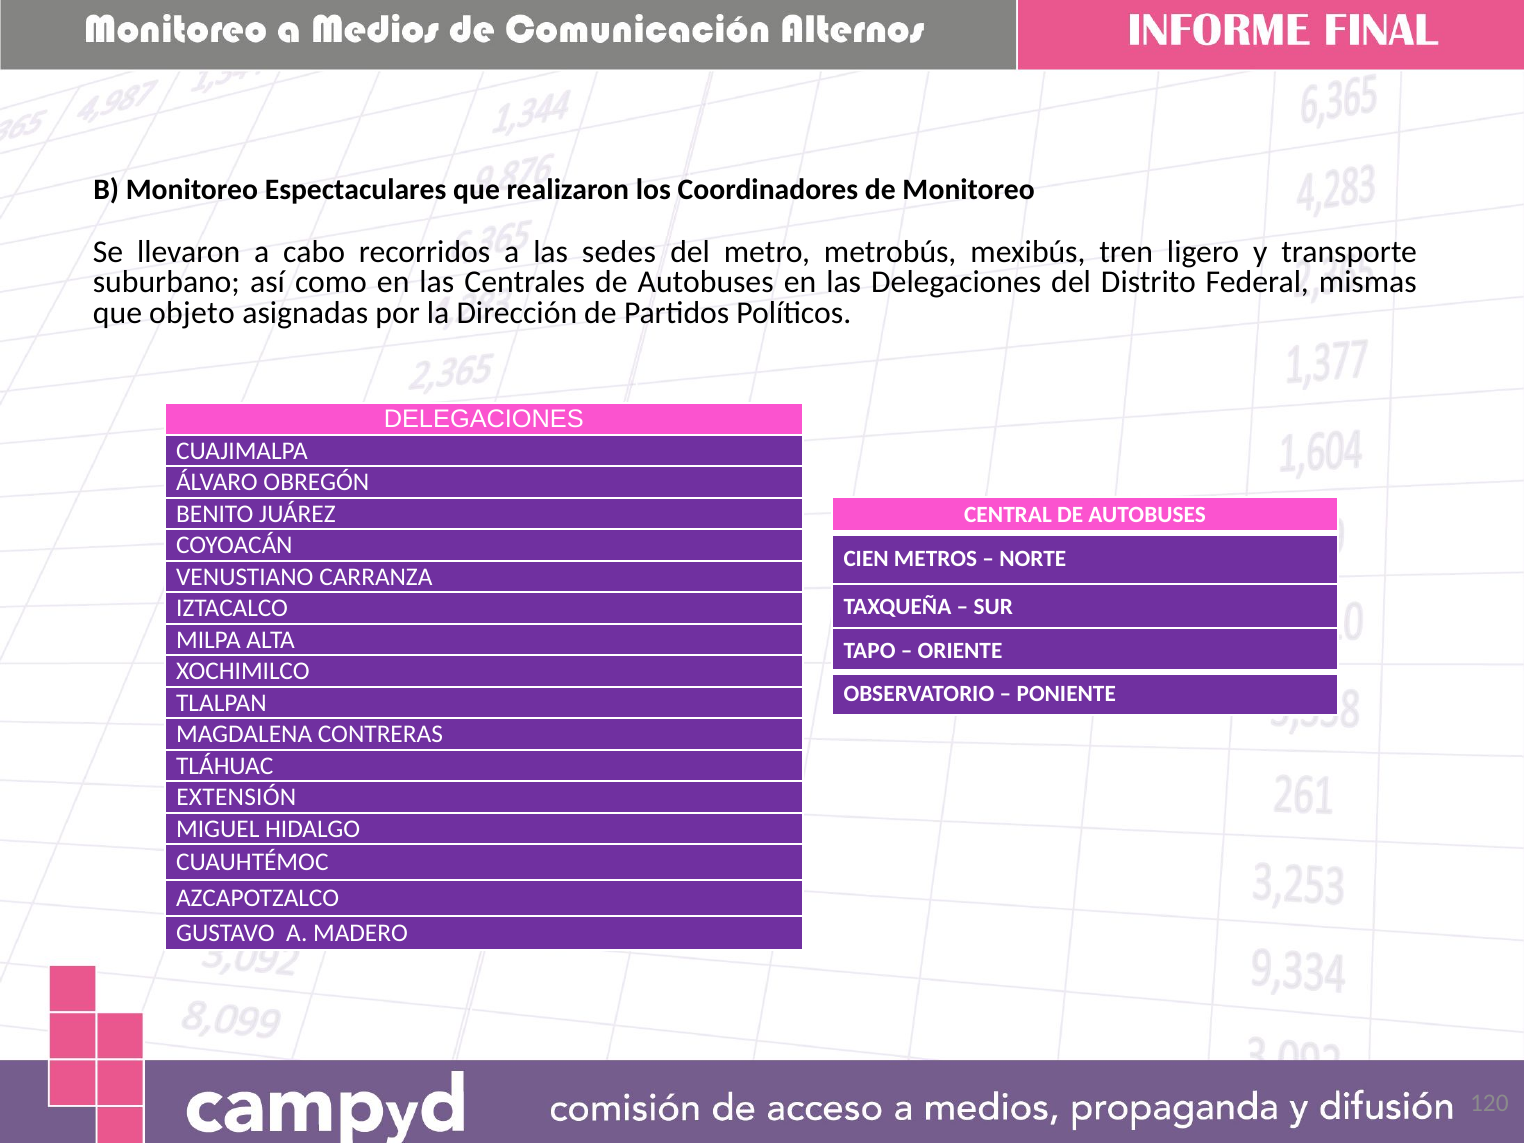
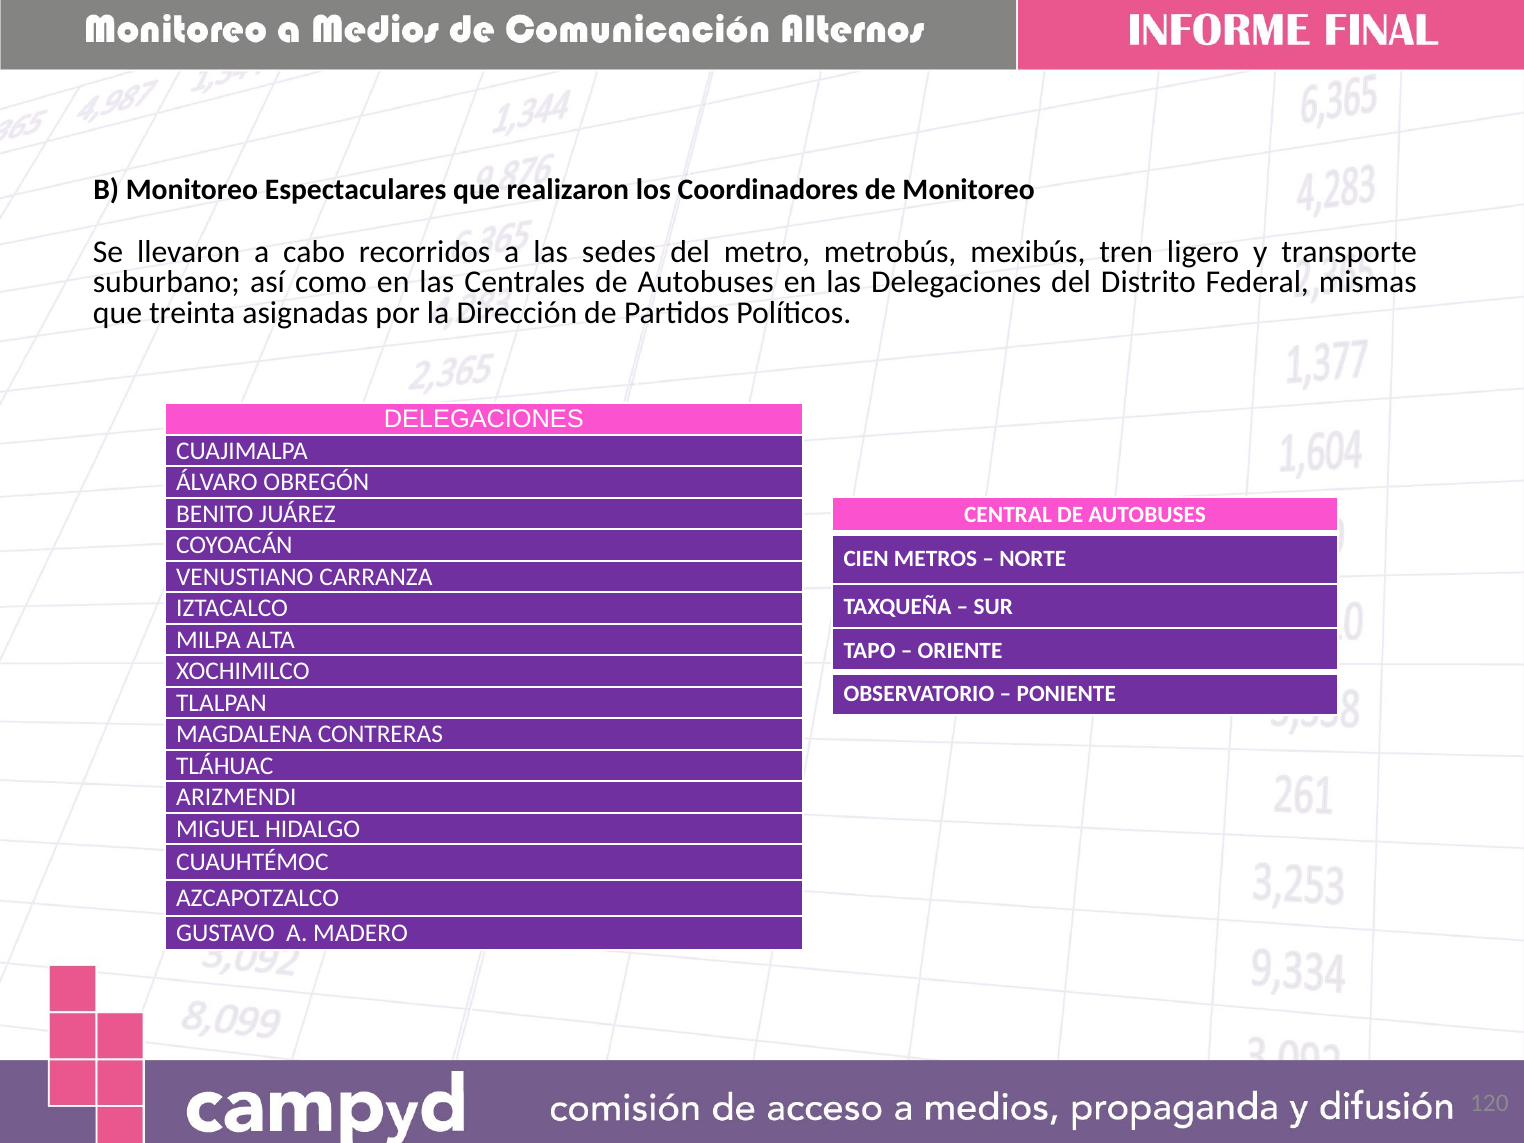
objeto: objeto -> treinta
EXTENSIÓN: EXTENSIÓN -> ARIZMENDI
